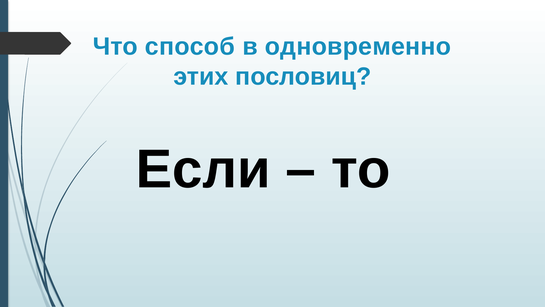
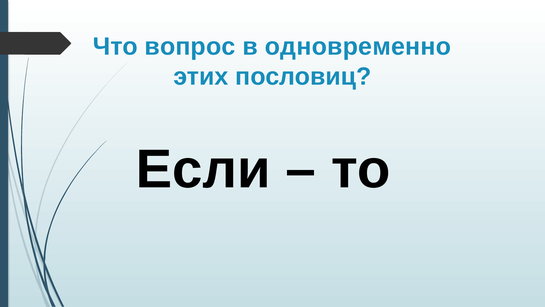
способ: способ -> вопрос
